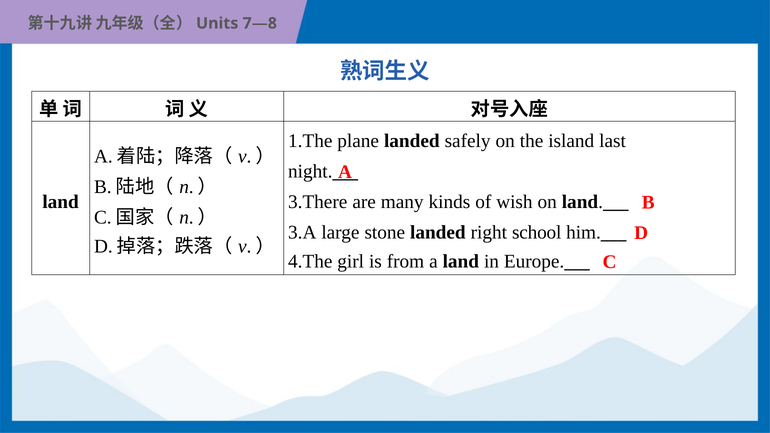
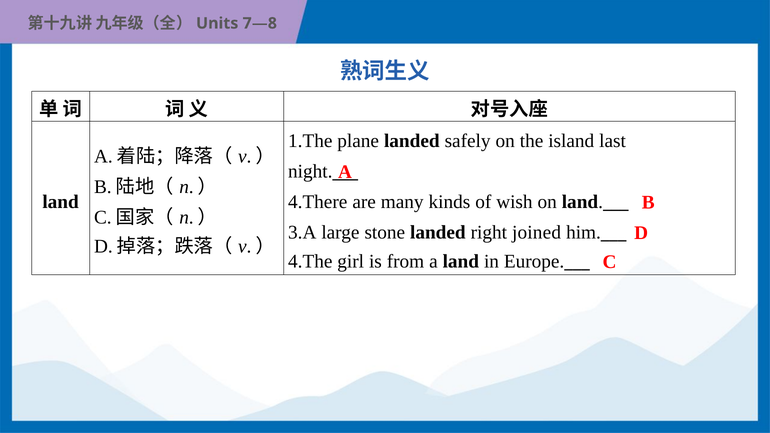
3.There: 3.There -> 4.There
school: school -> joined
